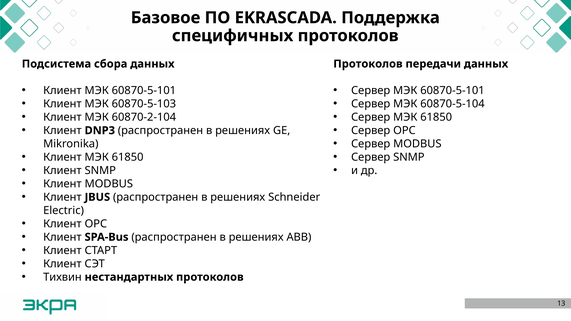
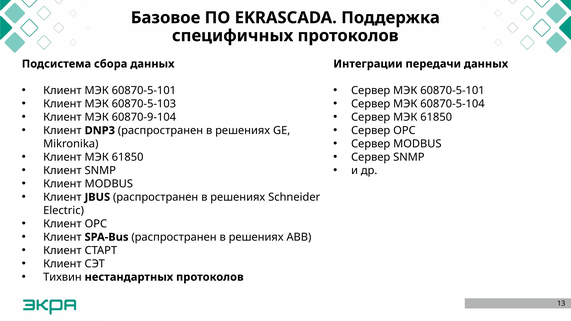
Протоколов at (368, 64): Протоколов -> Интеграции
60870-2-104: 60870-2-104 -> 60870-9-104
